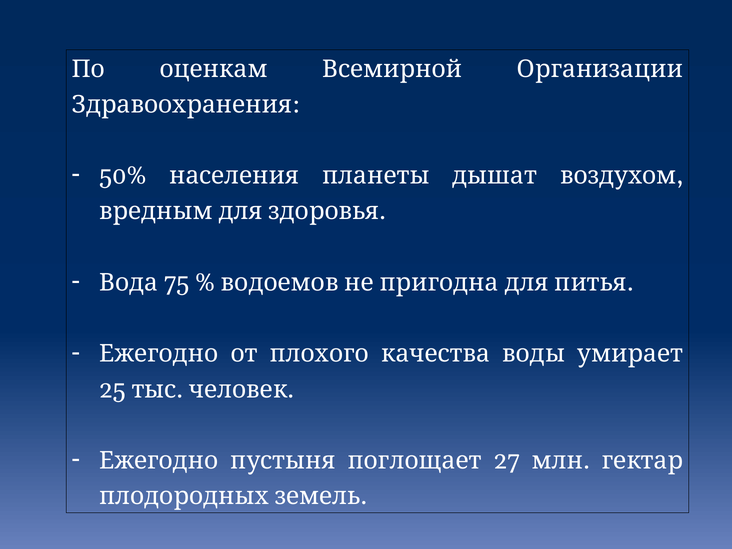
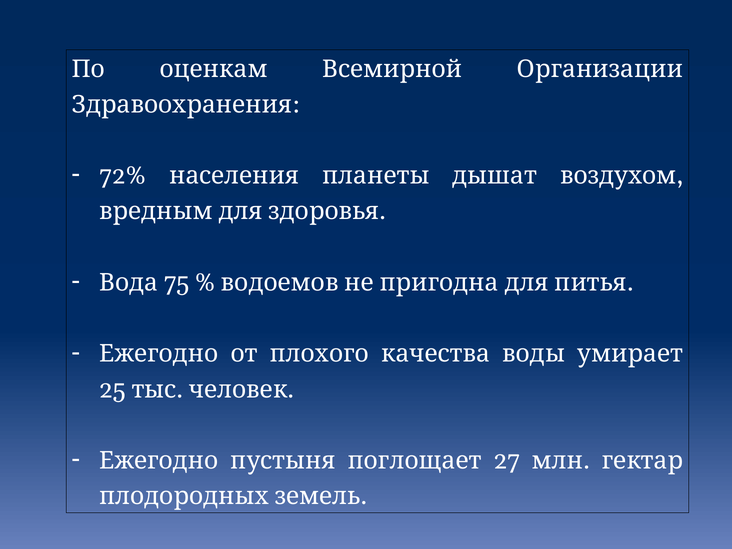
50%: 50% -> 72%
